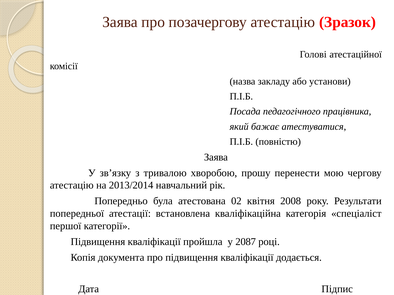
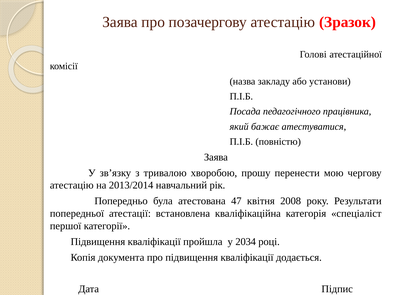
02: 02 -> 47
2087: 2087 -> 2034
